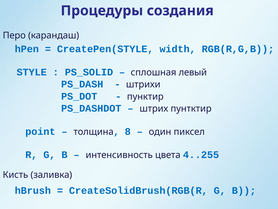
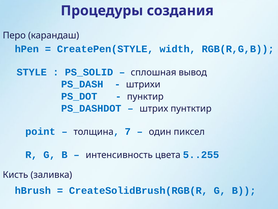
левый: левый -> вывод
8: 8 -> 7
4..255: 4..255 -> 5..255
